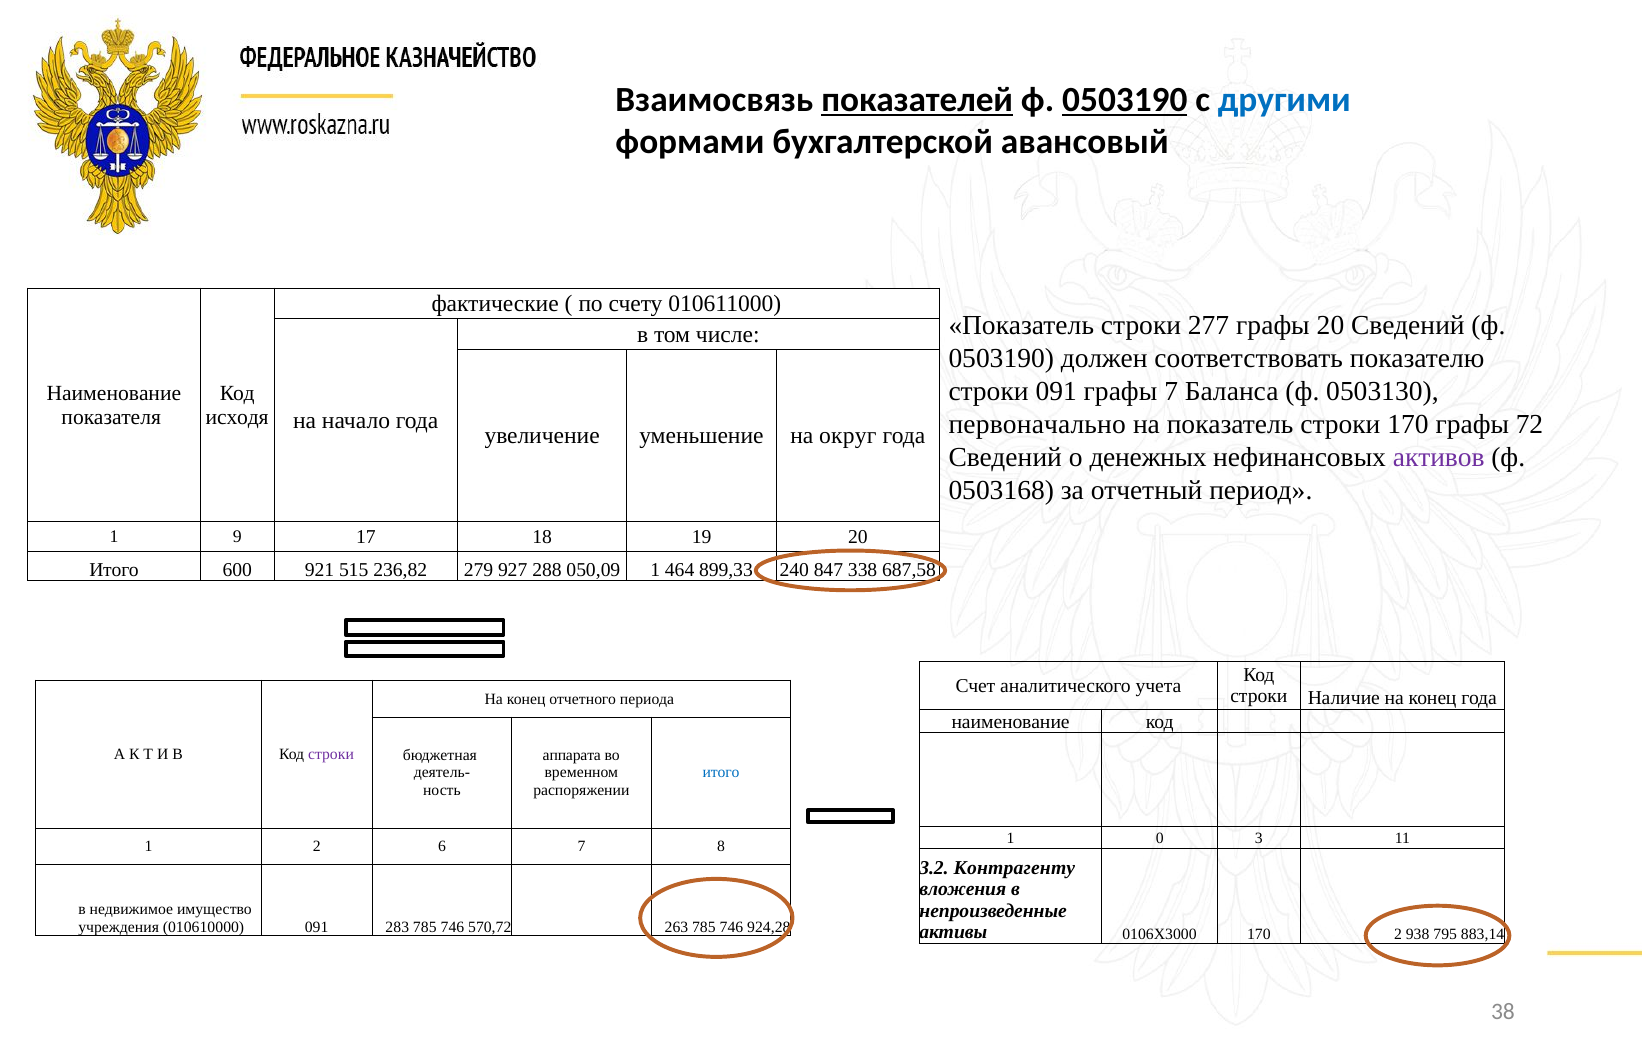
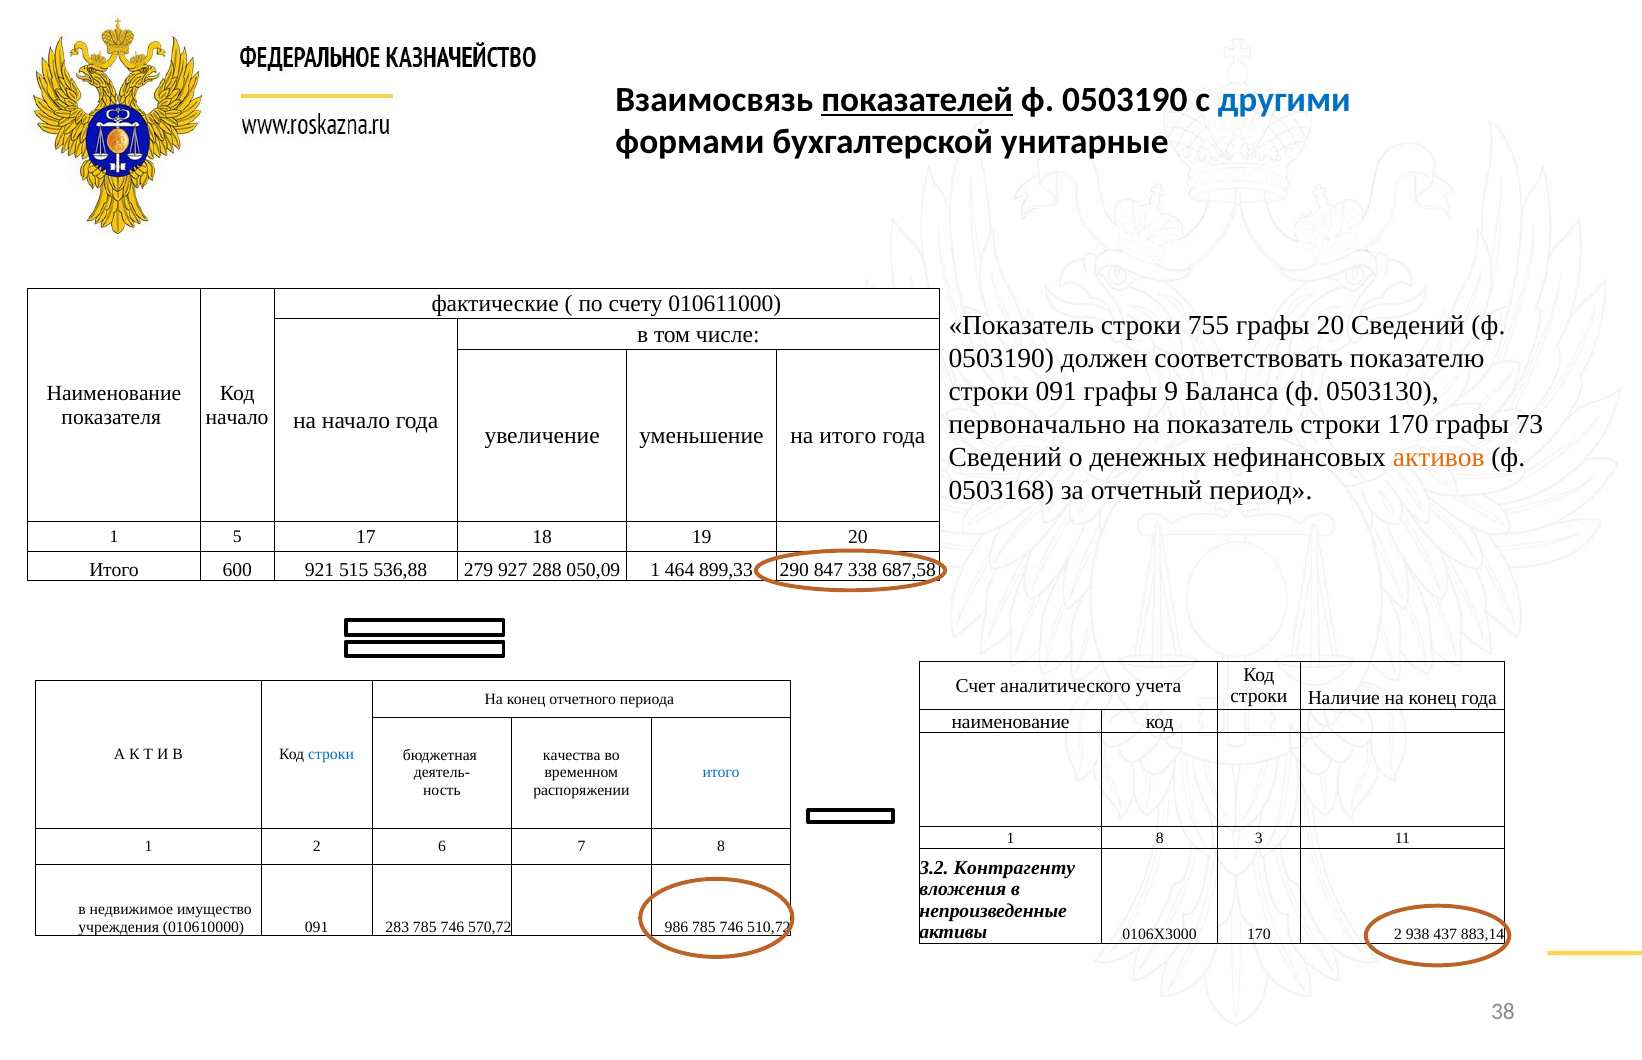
0503190 at (1125, 100) underline: present -> none
авансовый: авансовый -> унитарные
277: 277 -> 755
графы 7: 7 -> 9
исходя at (237, 417): исходя -> начало
72: 72 -> 73
на округ: округ -> итого
активов colour: purple -> orange
9: 9 -> 5
236,82: 236,82 -> 536,88
240: 240 -> 290
строки at (331, 754) colour: purple -> blue
аппарата: аппарата -> качества
1 0: 0 -> 8
263: 263 -> 986
924,28: 924,28 -> 510,72
795: 795 -> 437
